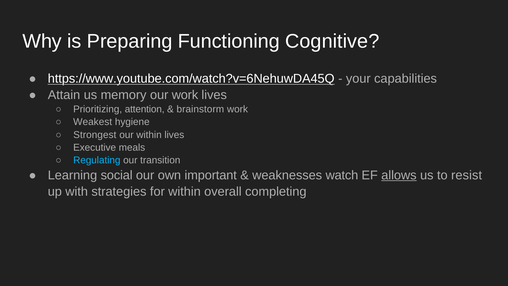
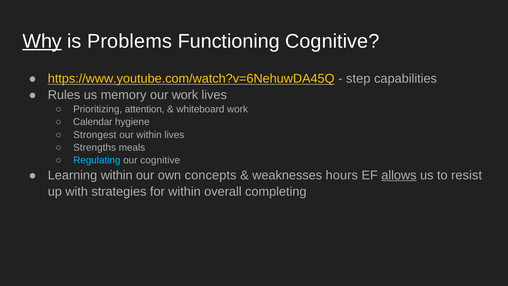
Why underline: none -> present
Preparing: Preparing -> Problems
https://www.youtube.com/watch?v=6NehuwDA45Q colour: white -> yellow
your: your -> step
Attain: Attain -> Rules
brainstorm: brainstorm -> whiteboard
Weakest: Weakest -> Calendar
Executive: Executive -> Strengths
our transition: transition -> cognitive
Learning social: social -> within
important: important -> concepts
watch: watch -> hours
